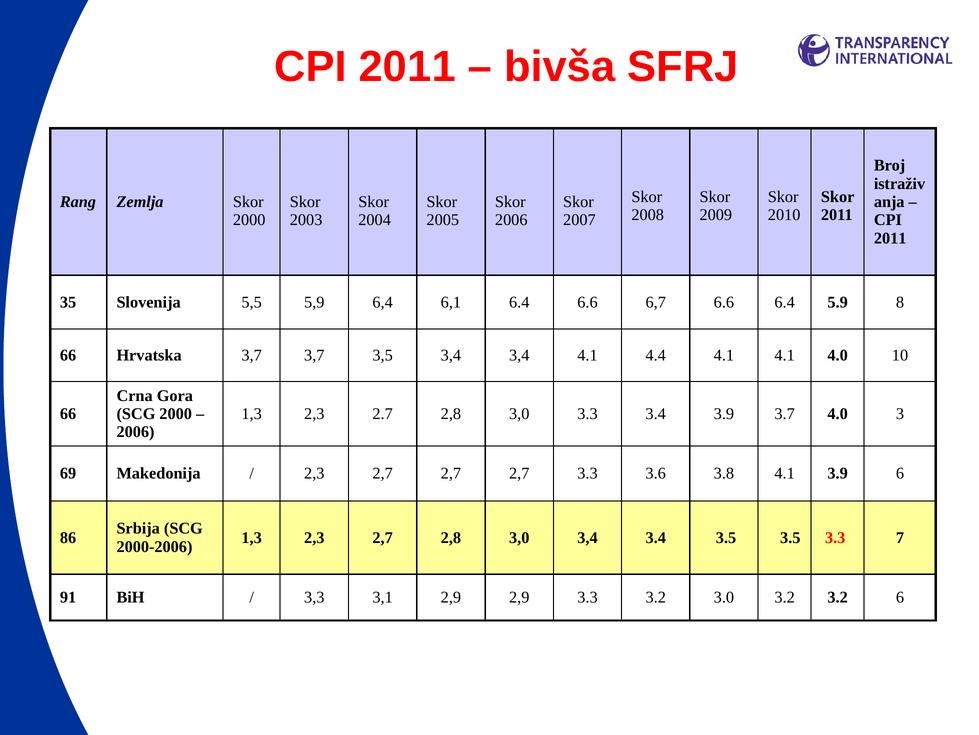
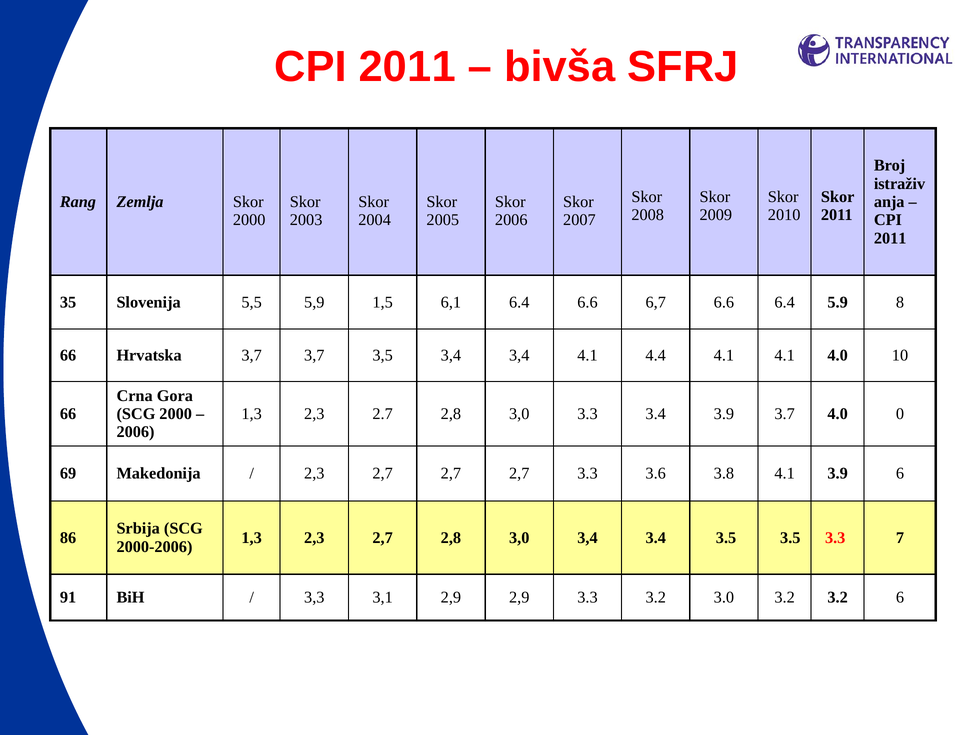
6,4: 6,4 -> 1,5
3: 3 -> 0
